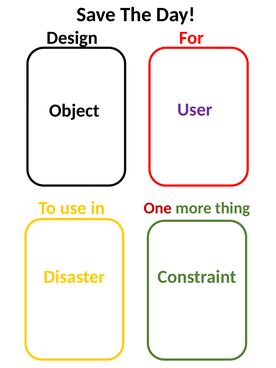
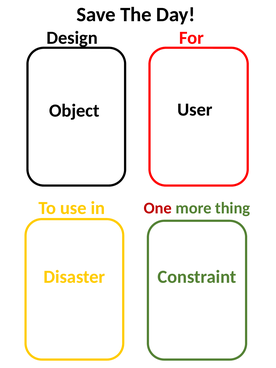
User colour: purple -> black
